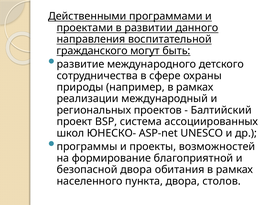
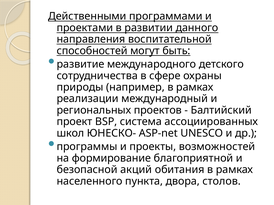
гражданского: гражданского -> способностей
безопасной двора: двора -> акций
